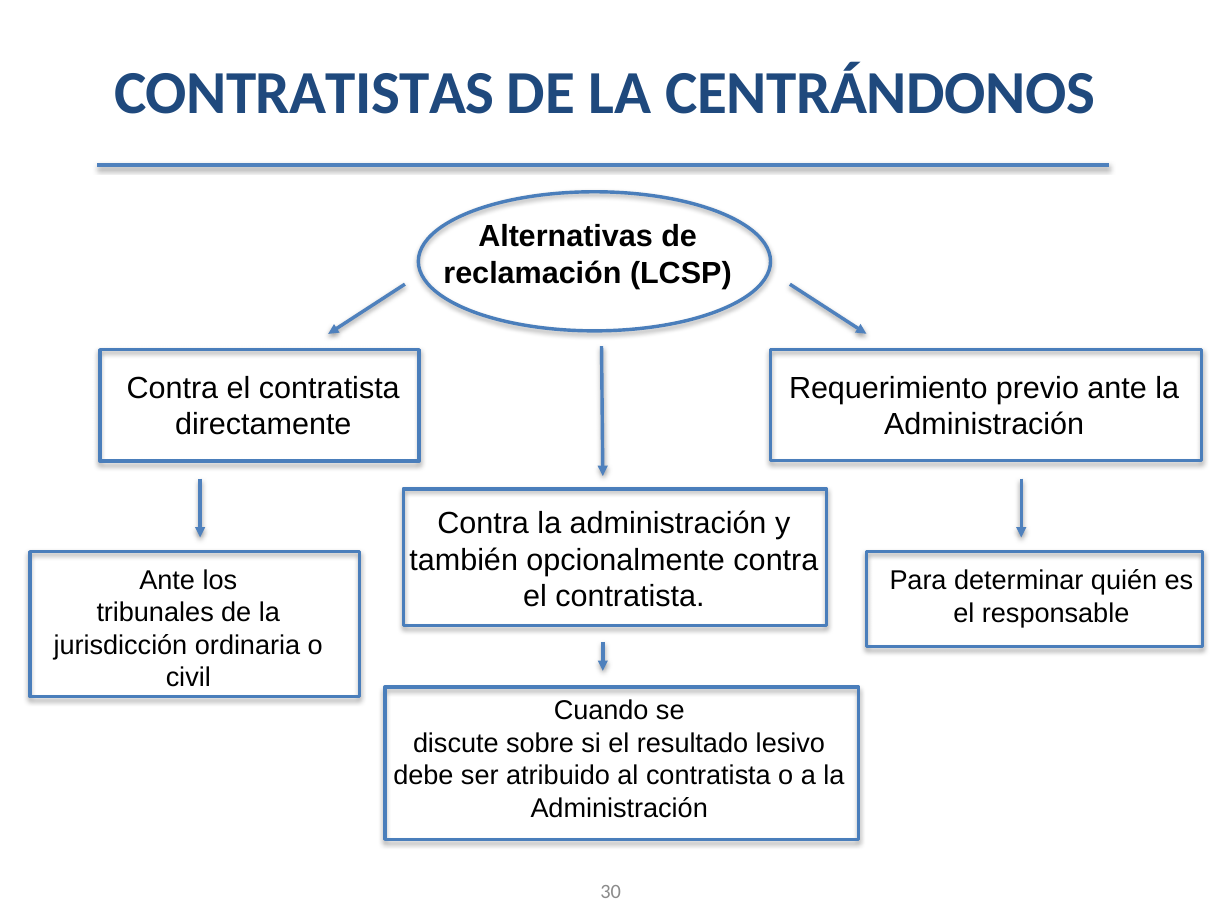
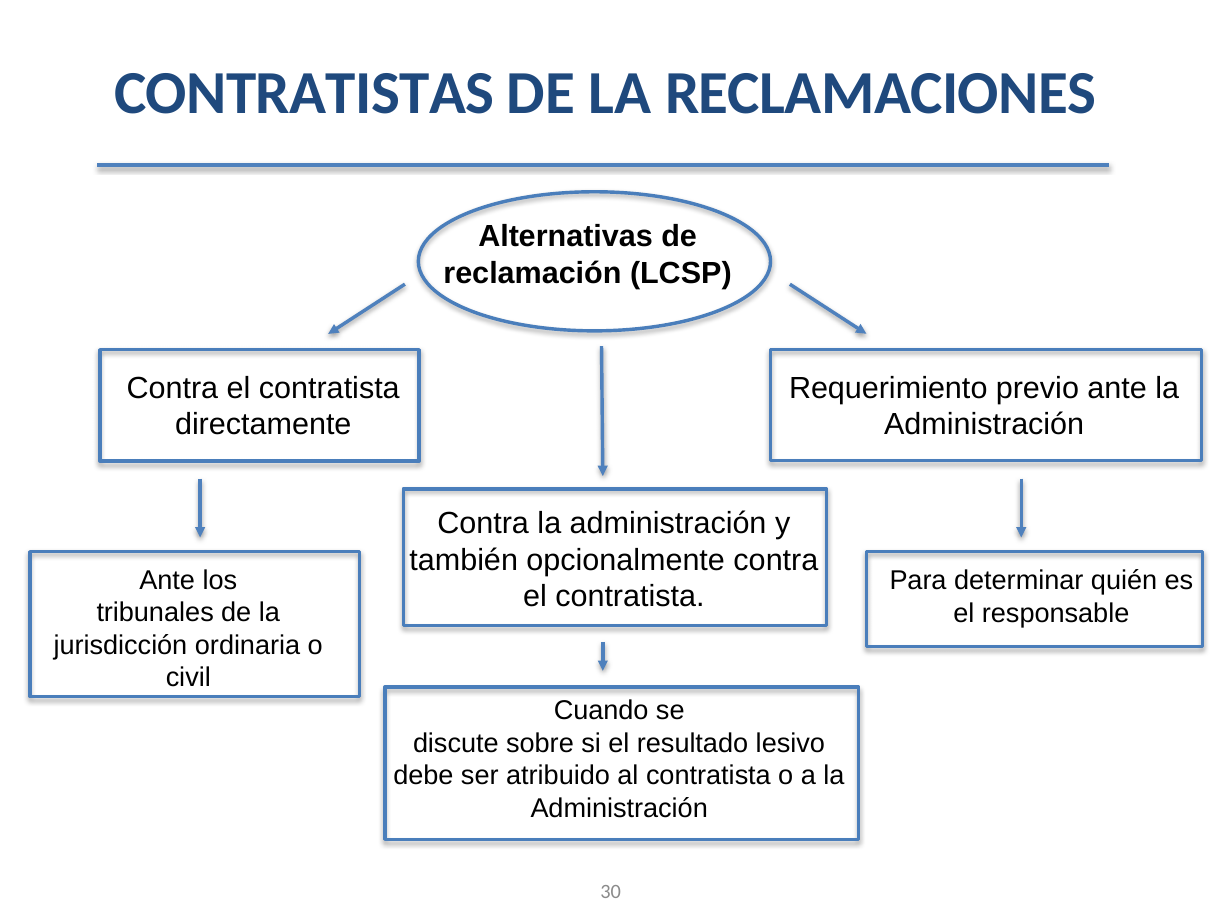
CENTRÁNDONOS: CENTRÁNDONOS -> RECLAMACIONES
